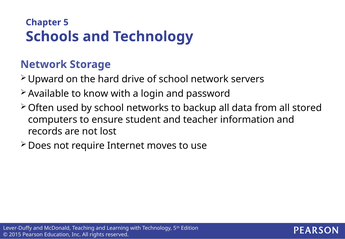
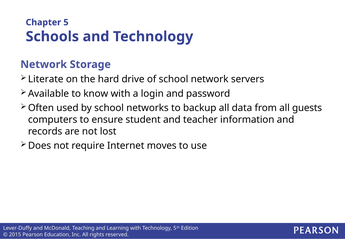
Upward: Upward -> Literate
stored: stored -> guests
